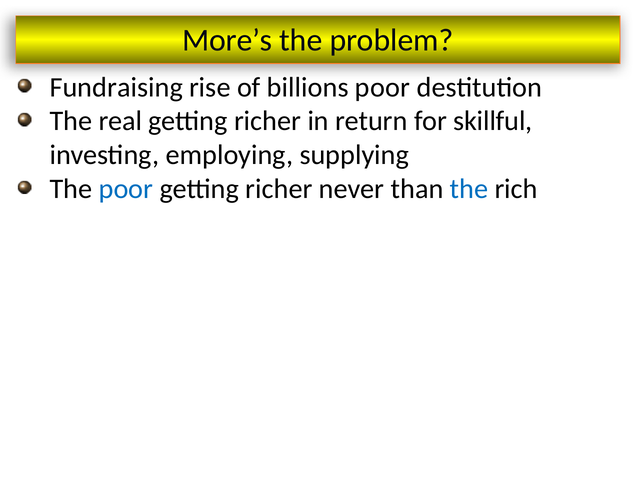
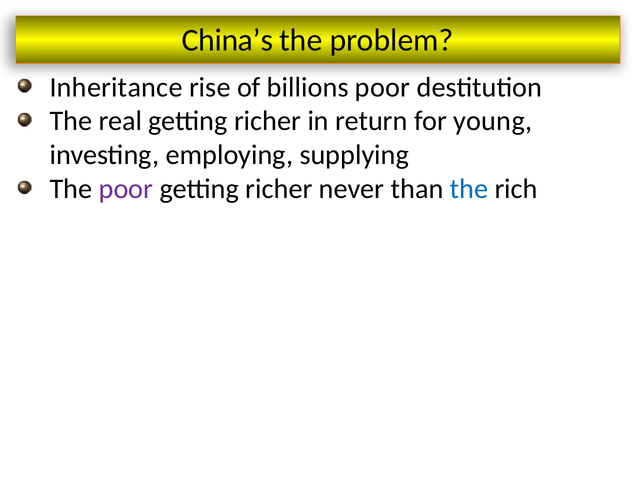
More’s: More’s -> China’s
Fundraising: Fundraising -> Inheritance
skillful: skillful -> young
poor at (126, 189) colour: blue -> purple
